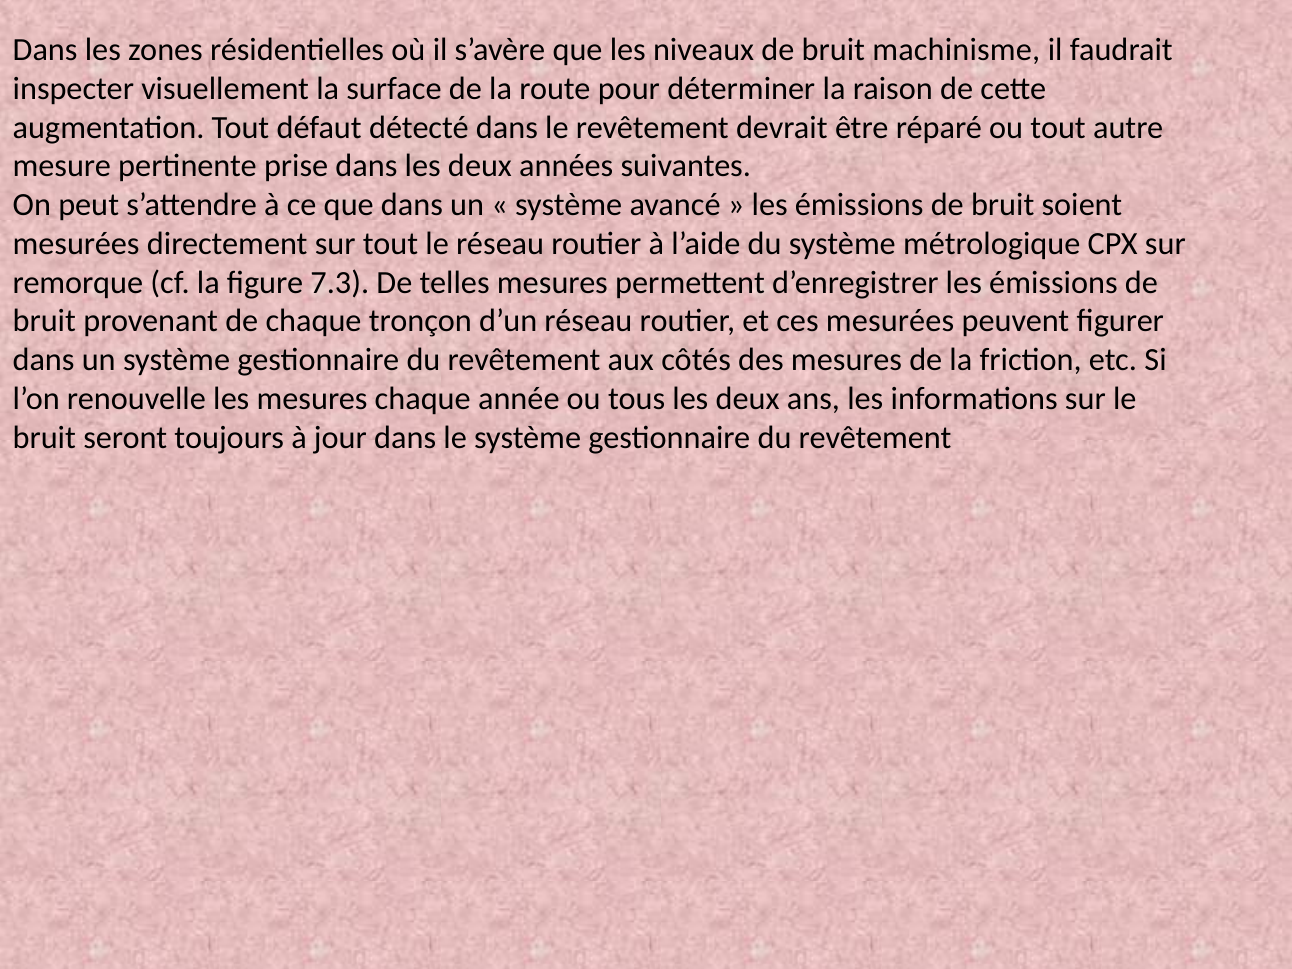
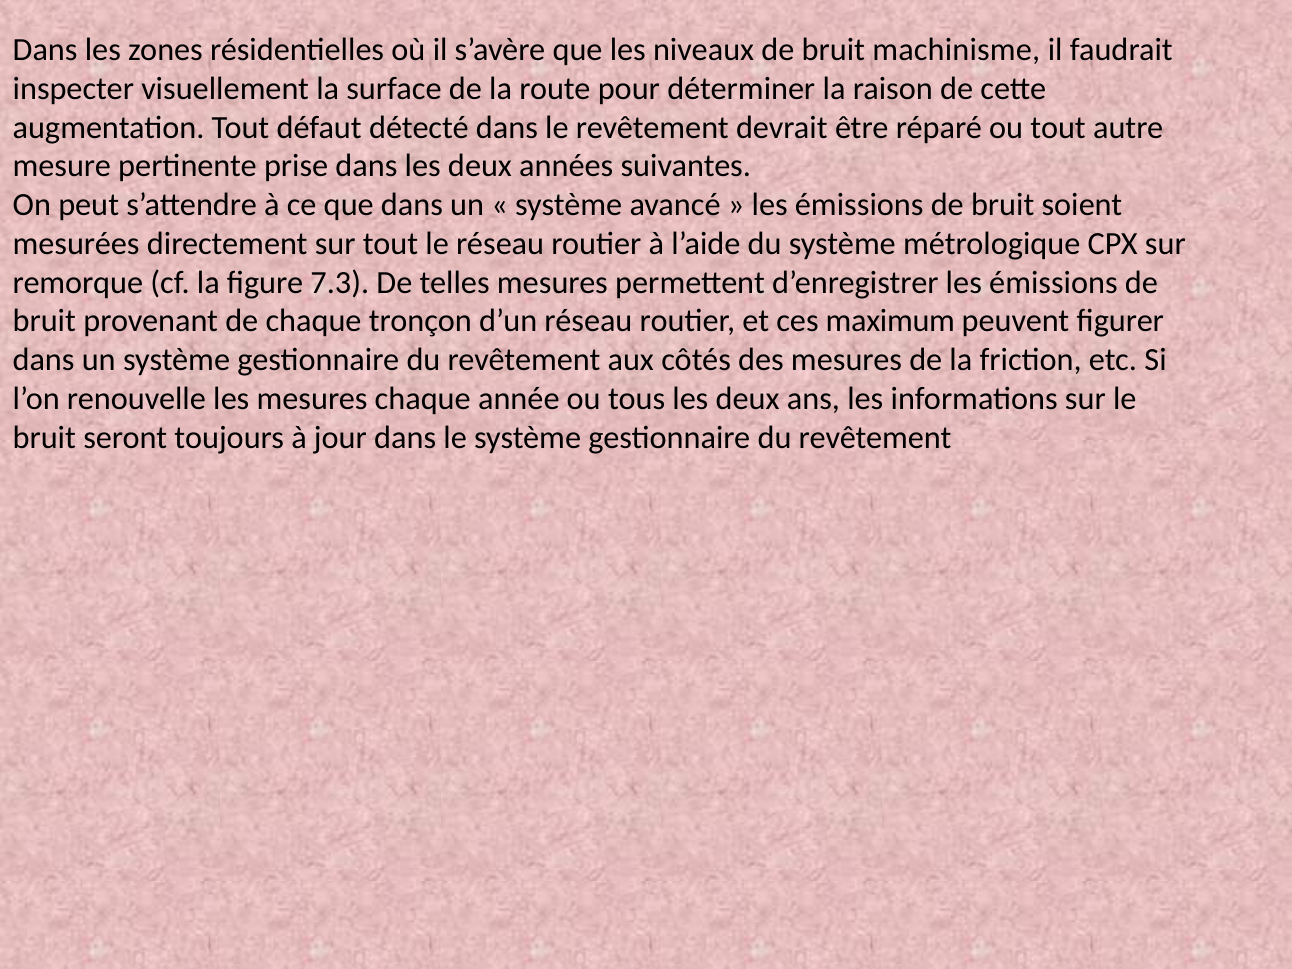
ces mesurées: mesurées -> maximum
